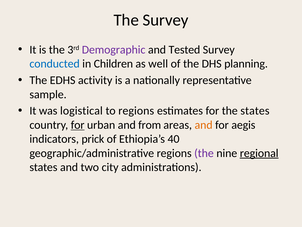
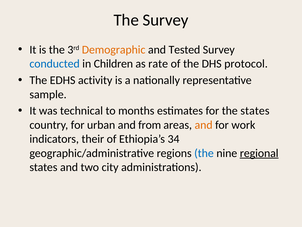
Demographic colour: purple -> orange
well: well -> rate
planning: planning -> protocol
logistical: logistical -> technical
to regions: regions -> months
for at (78, 125) underline: present -> none
aegis: aegis -> work
prick: prick -> their
40: 40 -> 34
the at (204, 153) colour: purple -> blue
